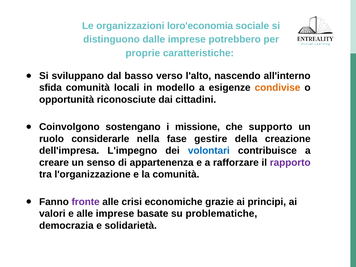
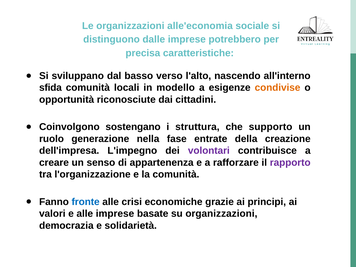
loro'economia: loro'economia -> alle'economia
proprie: proprie -> precisa
missione: missione -> struttura
considerarle: considerarle -> generazione
gestire: gestire -> entrate
volontari colour: blue -> purple
fronte colour: purple -> blue
su problematiche: problematiche -> organizzazioni
